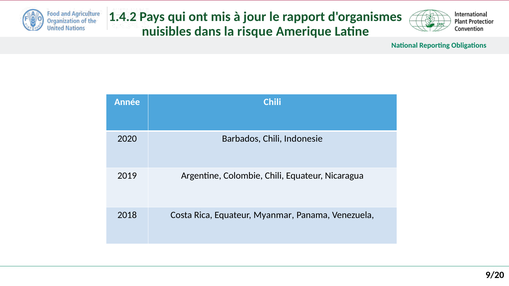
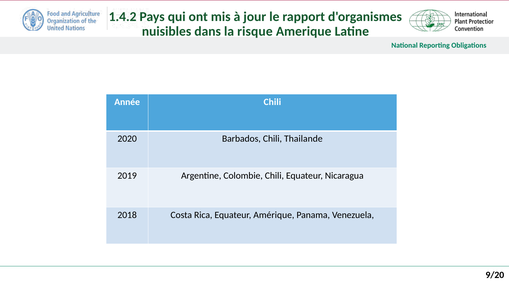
Indonesie: Indonesie -> Thailande
Myanmar: Myanmar -> Amérique
